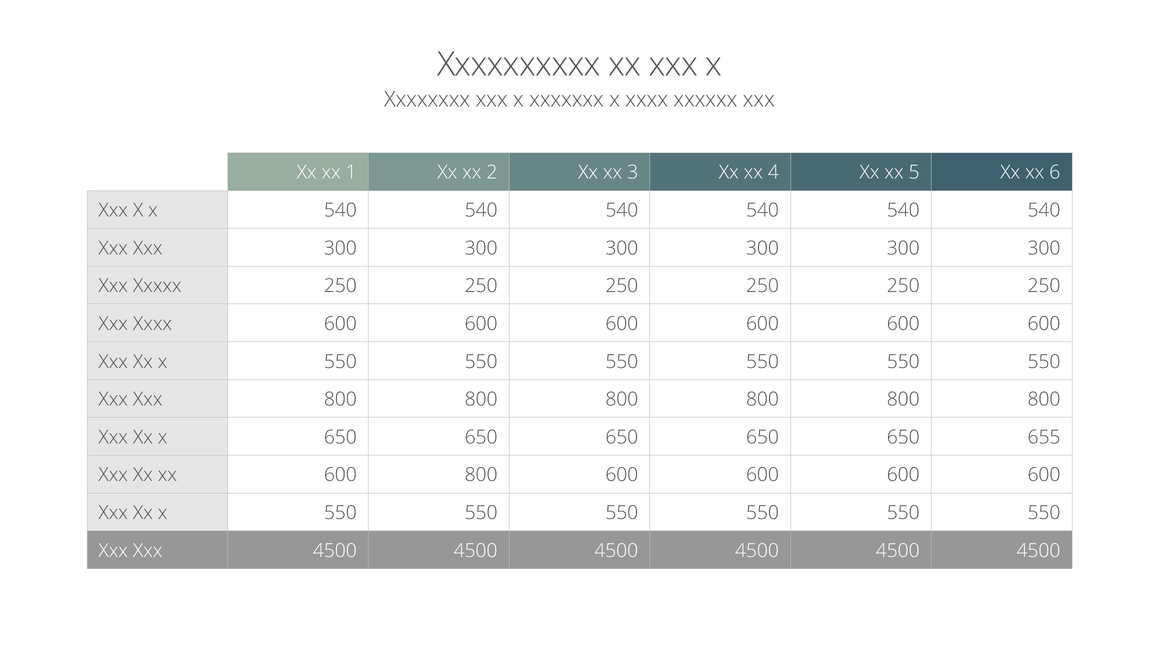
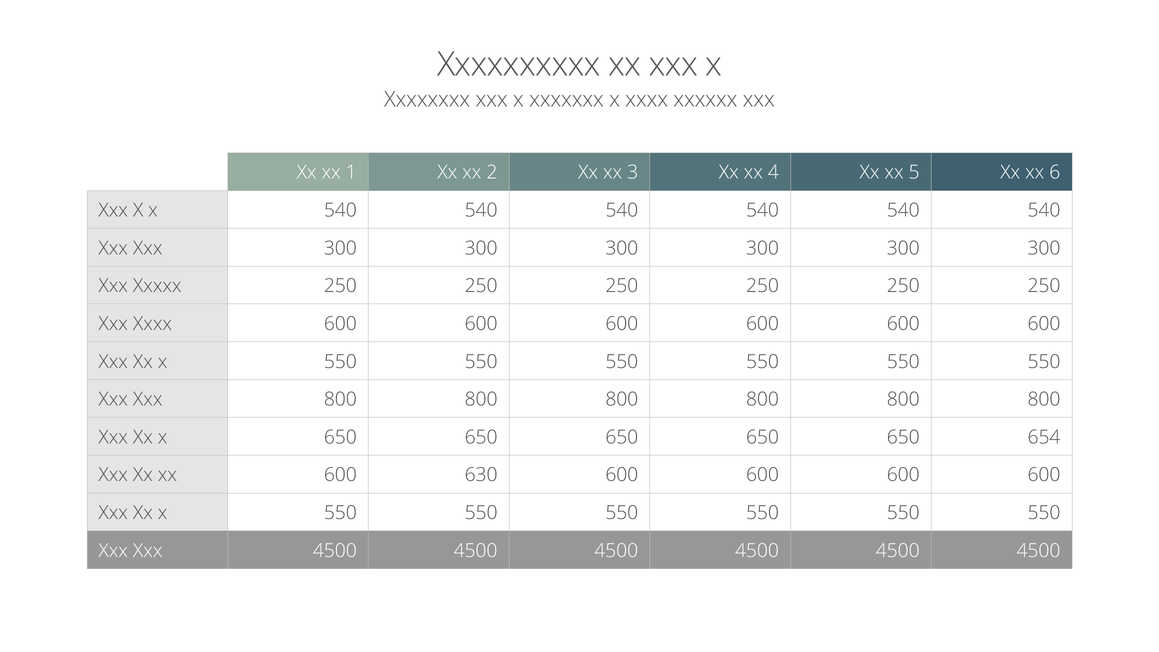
655: 655 -> 654
600 800: 800 -> 630
